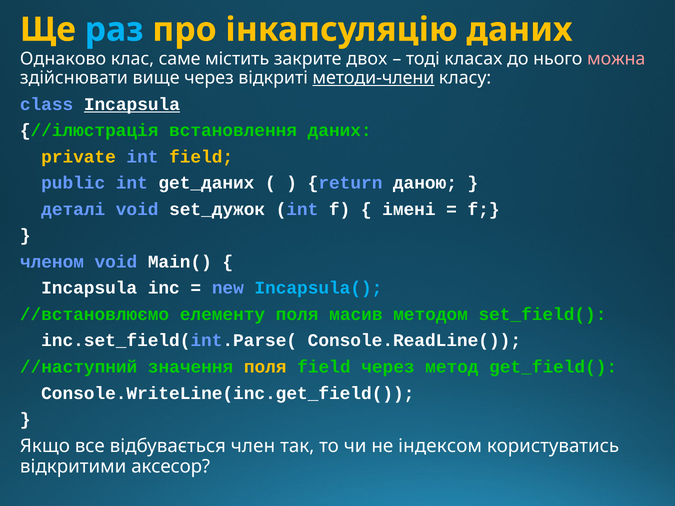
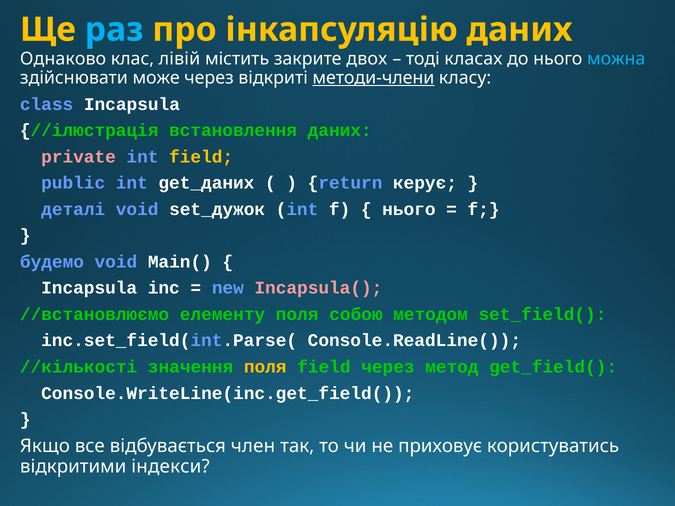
саме: саме -> лівій
можна colour: pink -> light blue
вище: вище -> може
Incapsula at (132, 104) underline: present -> none
private colour: yellow -> pink
даною: даною -> керує
імені at (409, 209): імені -> нього
членом: членом -> будемо
Incapsula( colour: light blue -> pink
масив: масив -> собою
//наступний: //наступний -> //кількості
індексом: індексом -> приховує
аксесор: аксесор -> індекси
